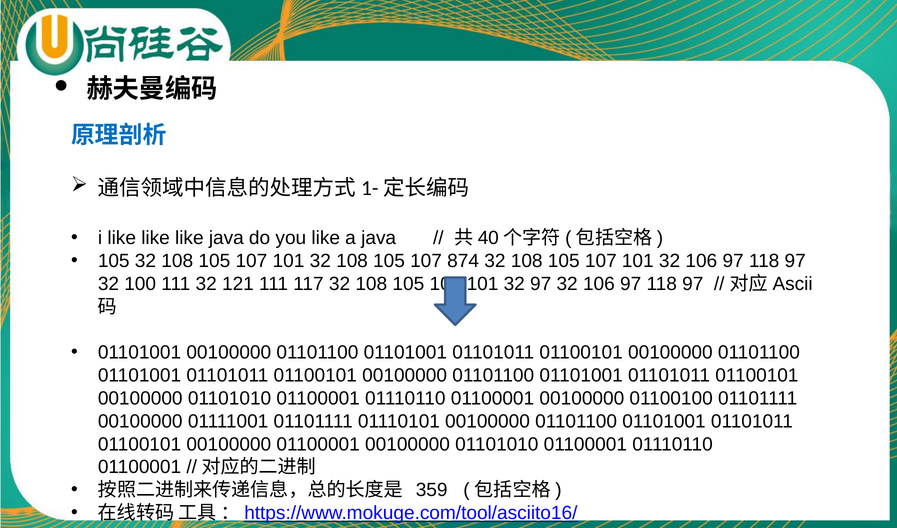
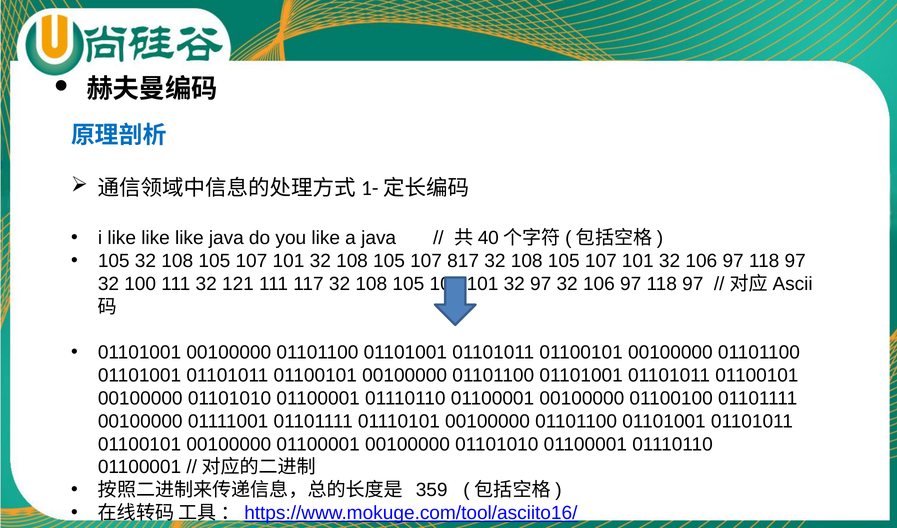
874: 874 -> 817
